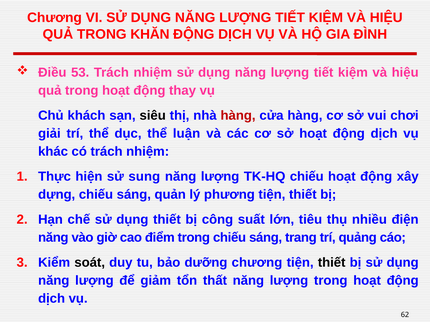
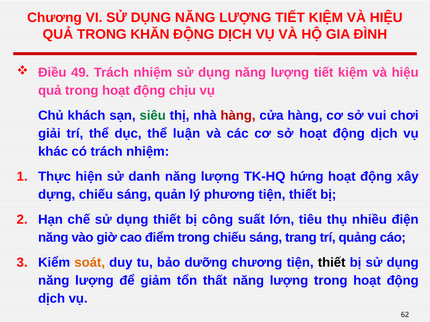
53: 53 -> 49
thay: thay -> chịu
siêu colour: black -> green
sung: sung -> danh
TK-HQ chiếu: chiếu -> hứng
soát colour: black -> orange
